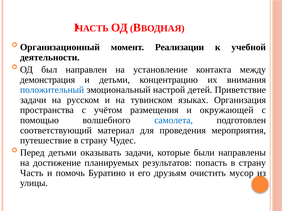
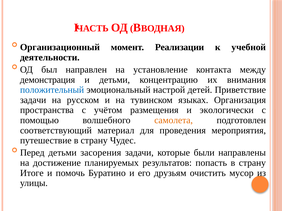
окружающей: окружающей -> экологически
самолета colour: blue -> orange
оказывать: оказывать -> засорения
Часть at (32, 173): Часть -> Итоге
